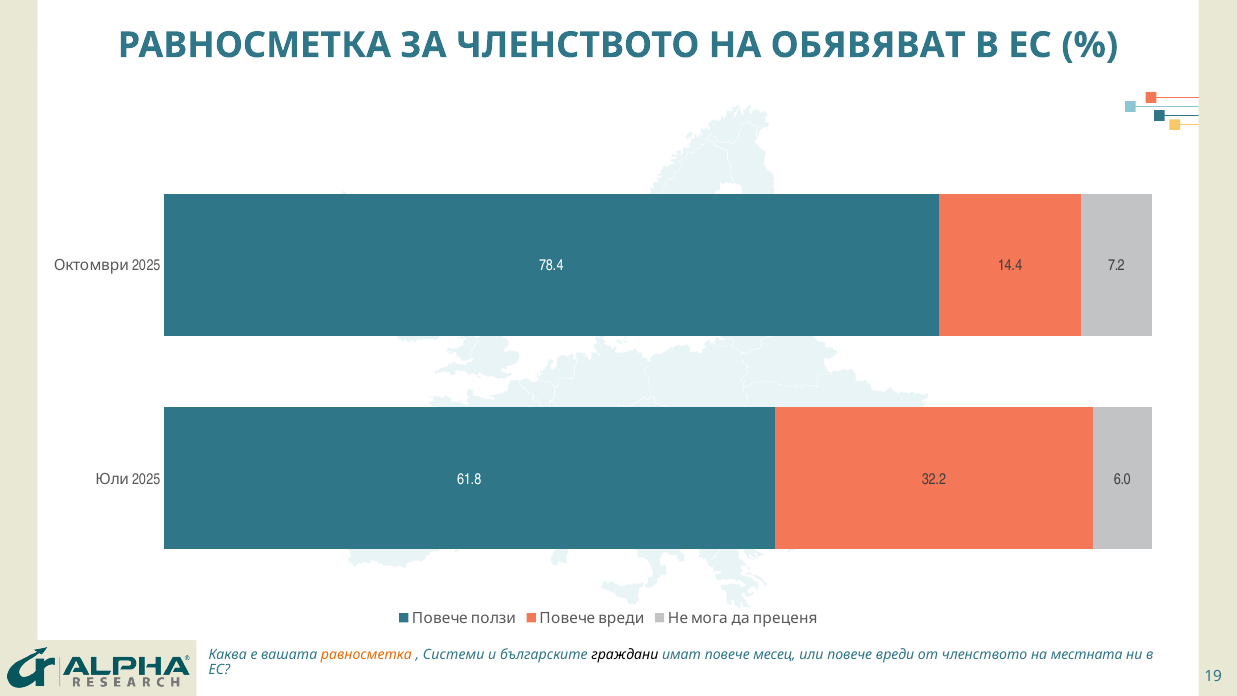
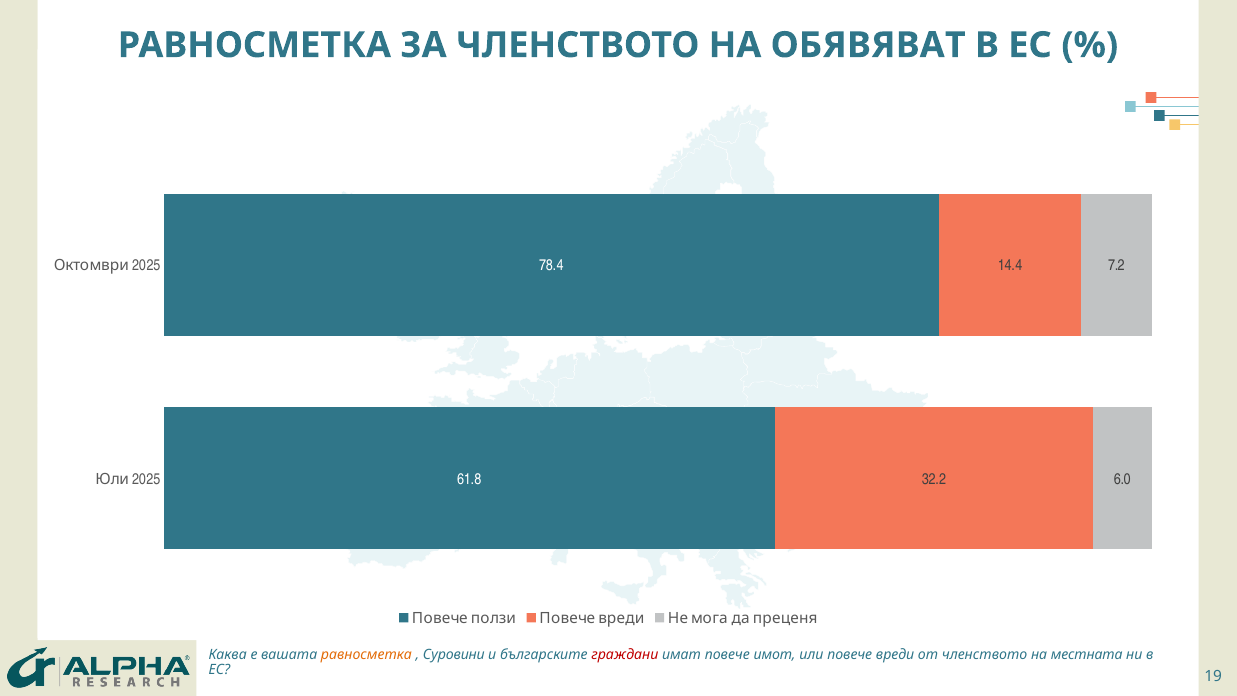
Системи: Системи -> Суровини
граждани colour: black -> red
месец: месец -> имот
